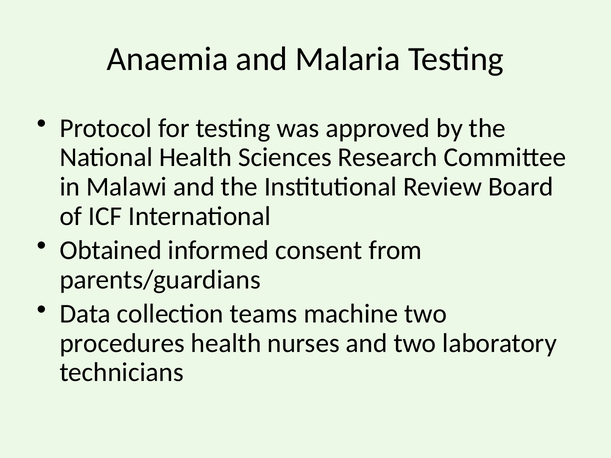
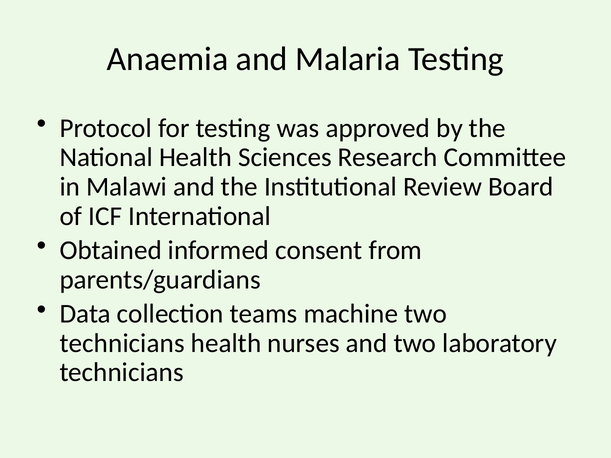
procedures at (122, 343): procedures -> technicians
